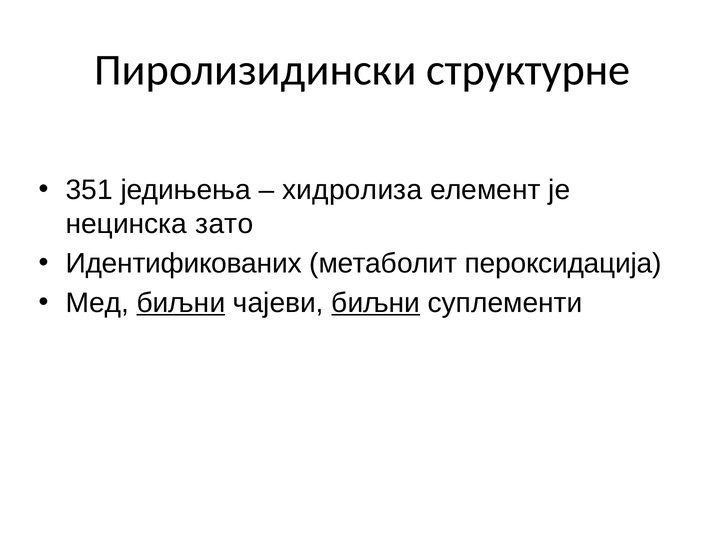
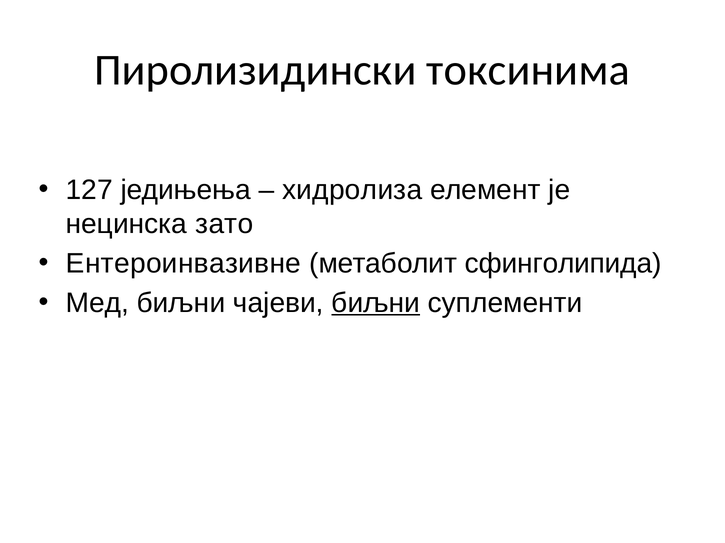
структурне: структурне -> токсинима
351: 351 -> 127
Идентификованих: Идентификованих -> Ентероинвазивне
пероксидација: пероксидација -> сфинголипида
биљни at (181, 303) underline: present -> none
